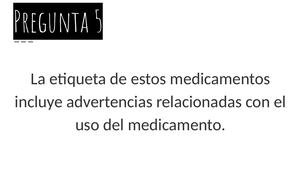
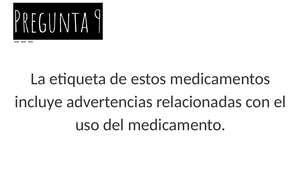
5: 5 -> 9
